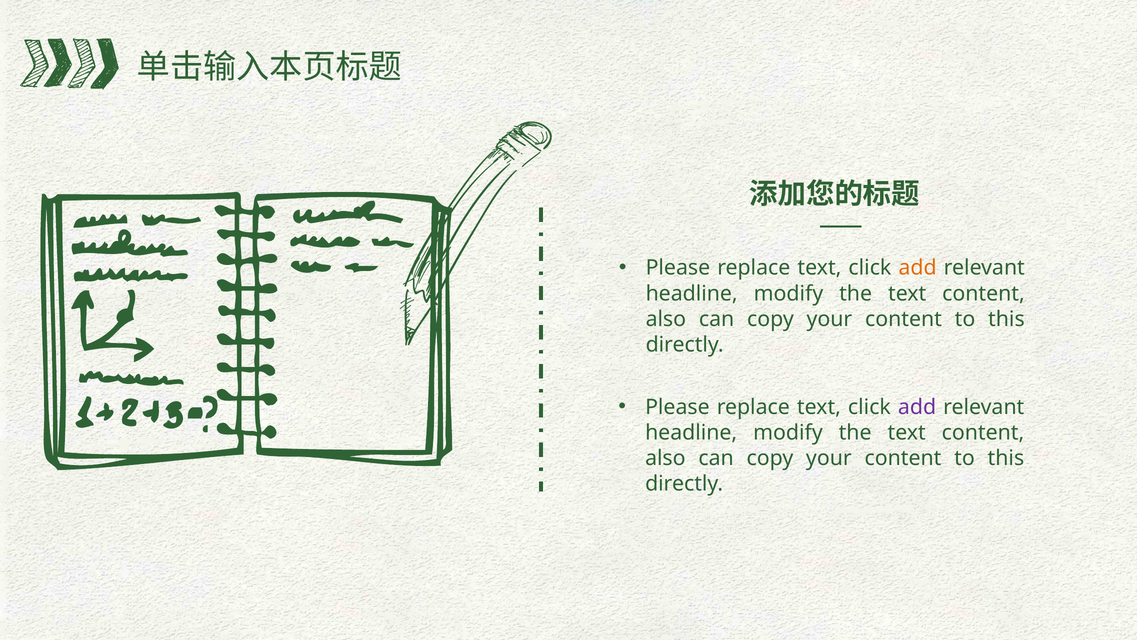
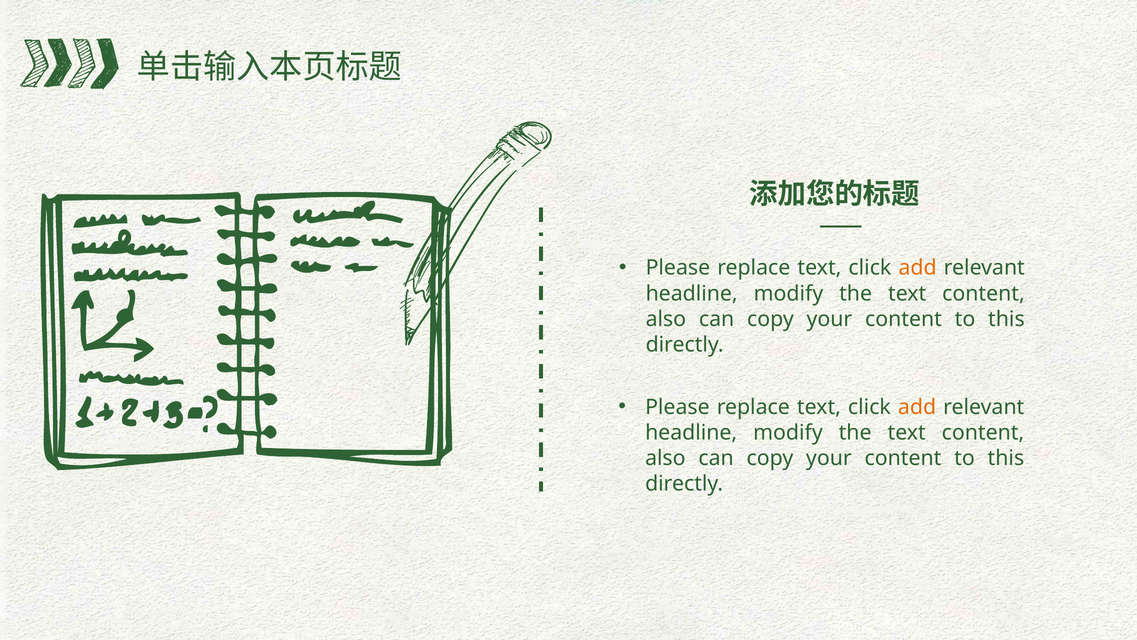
add at (917, 407) colour: purple -> orange
